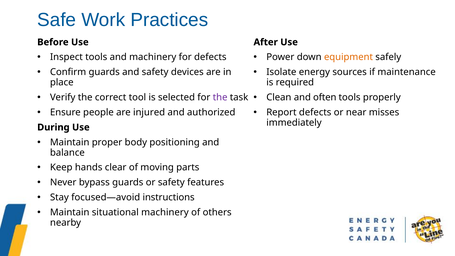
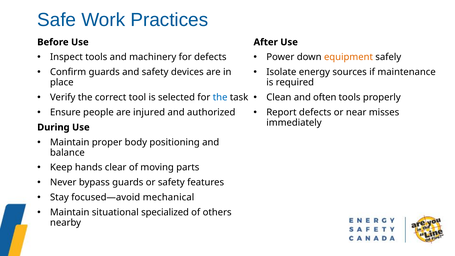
the at (220, 97) colour: purple -> blue
instructions: instructions -> mechanical
situational machinery: machinery -> specialized
